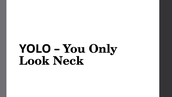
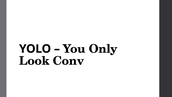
Neck: Neck -> Conv
